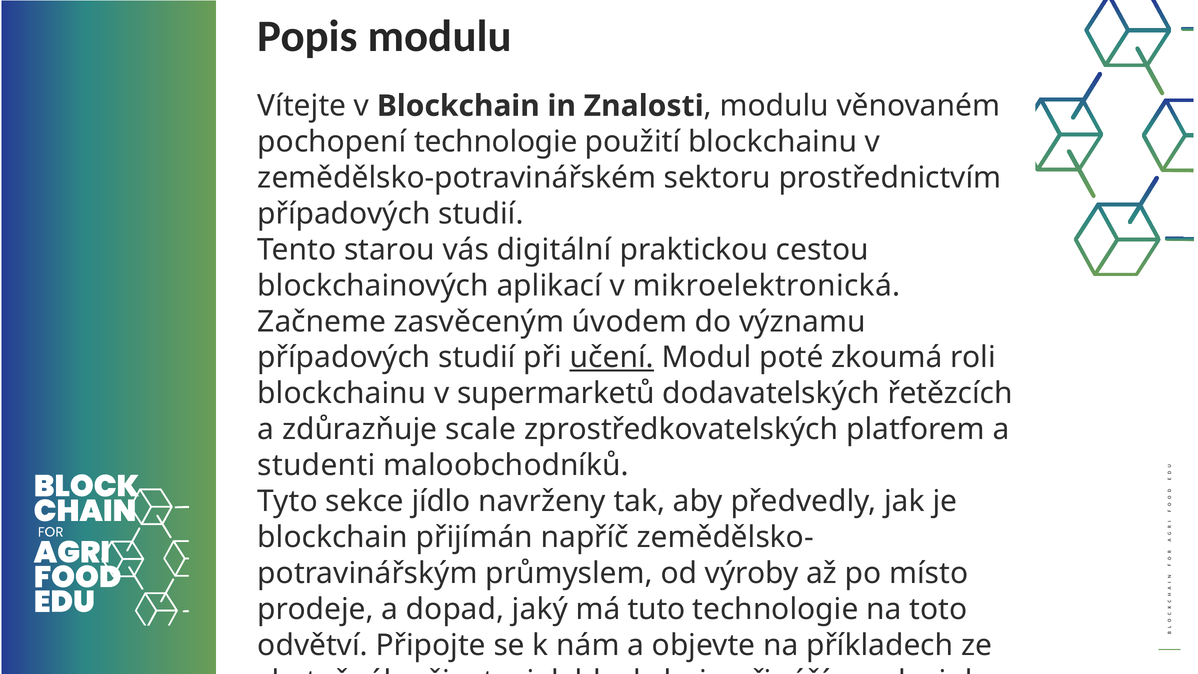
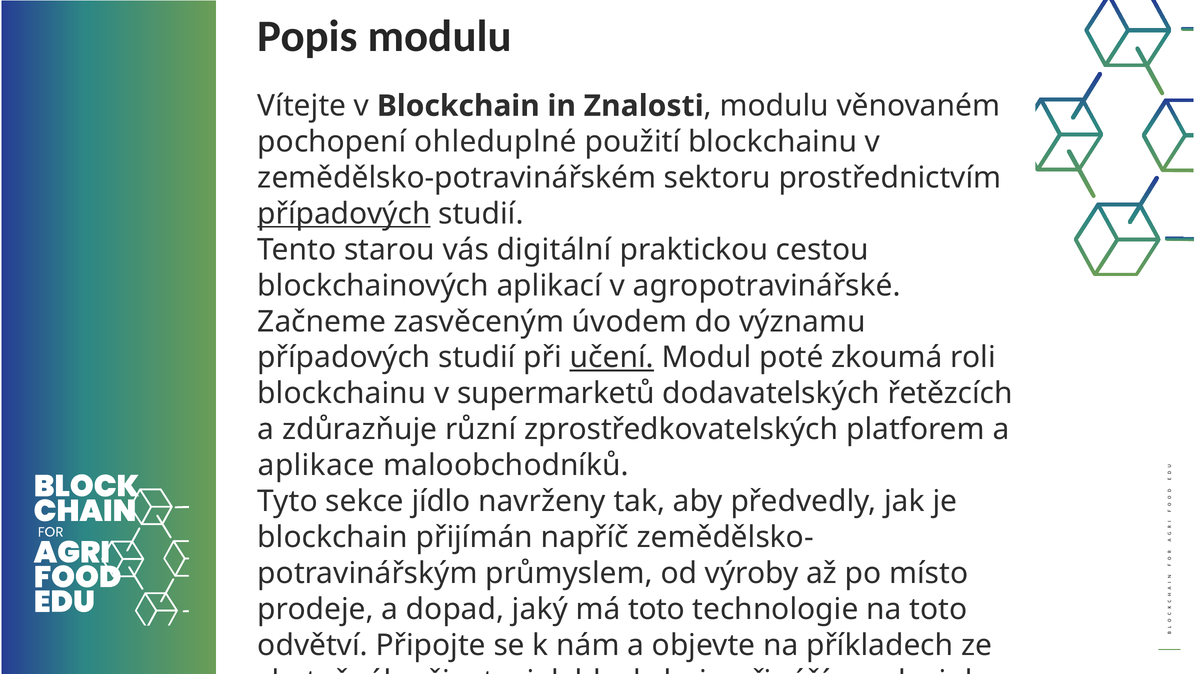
pochopení technologie: technologie -> ohleduplné
případových at (344, 214) underline: none -> present
mikroelektronická: mikroelektronická -> agropotravinářské
scale: scale -> různí
studenti: studenti -> aplikace
má tuto: tuto -> toto
